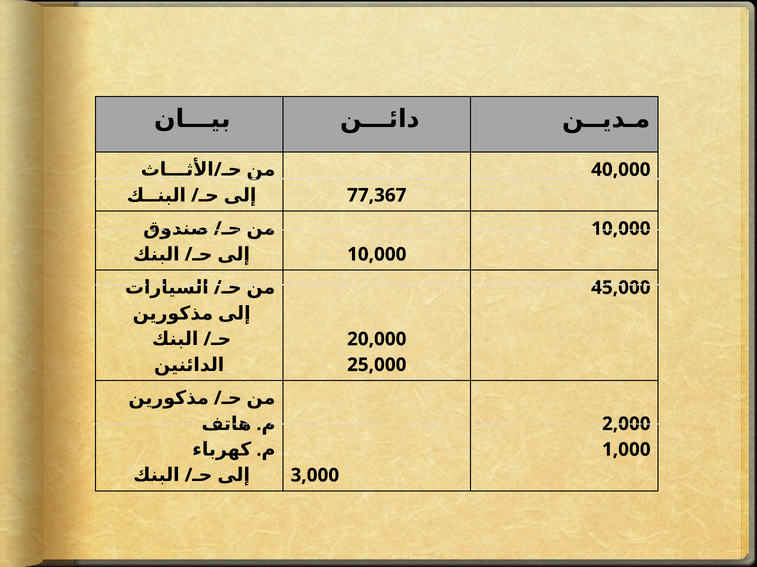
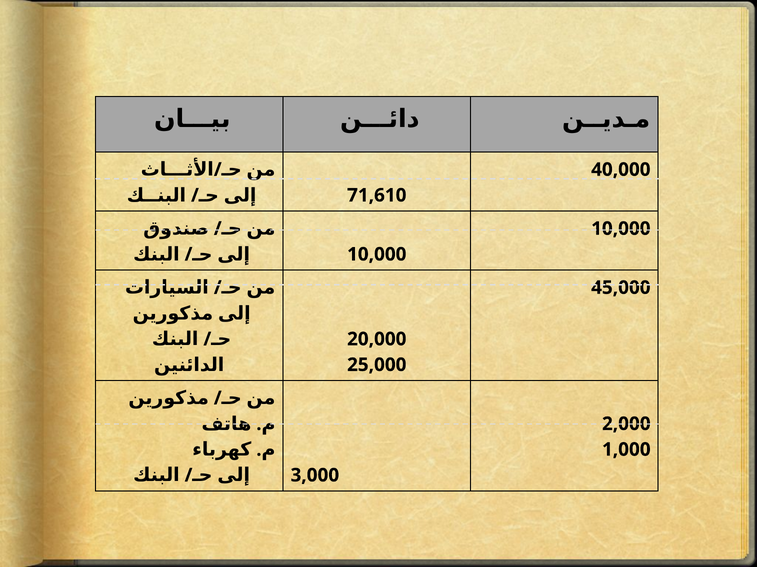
77,367: 77,367 -> 71,610
